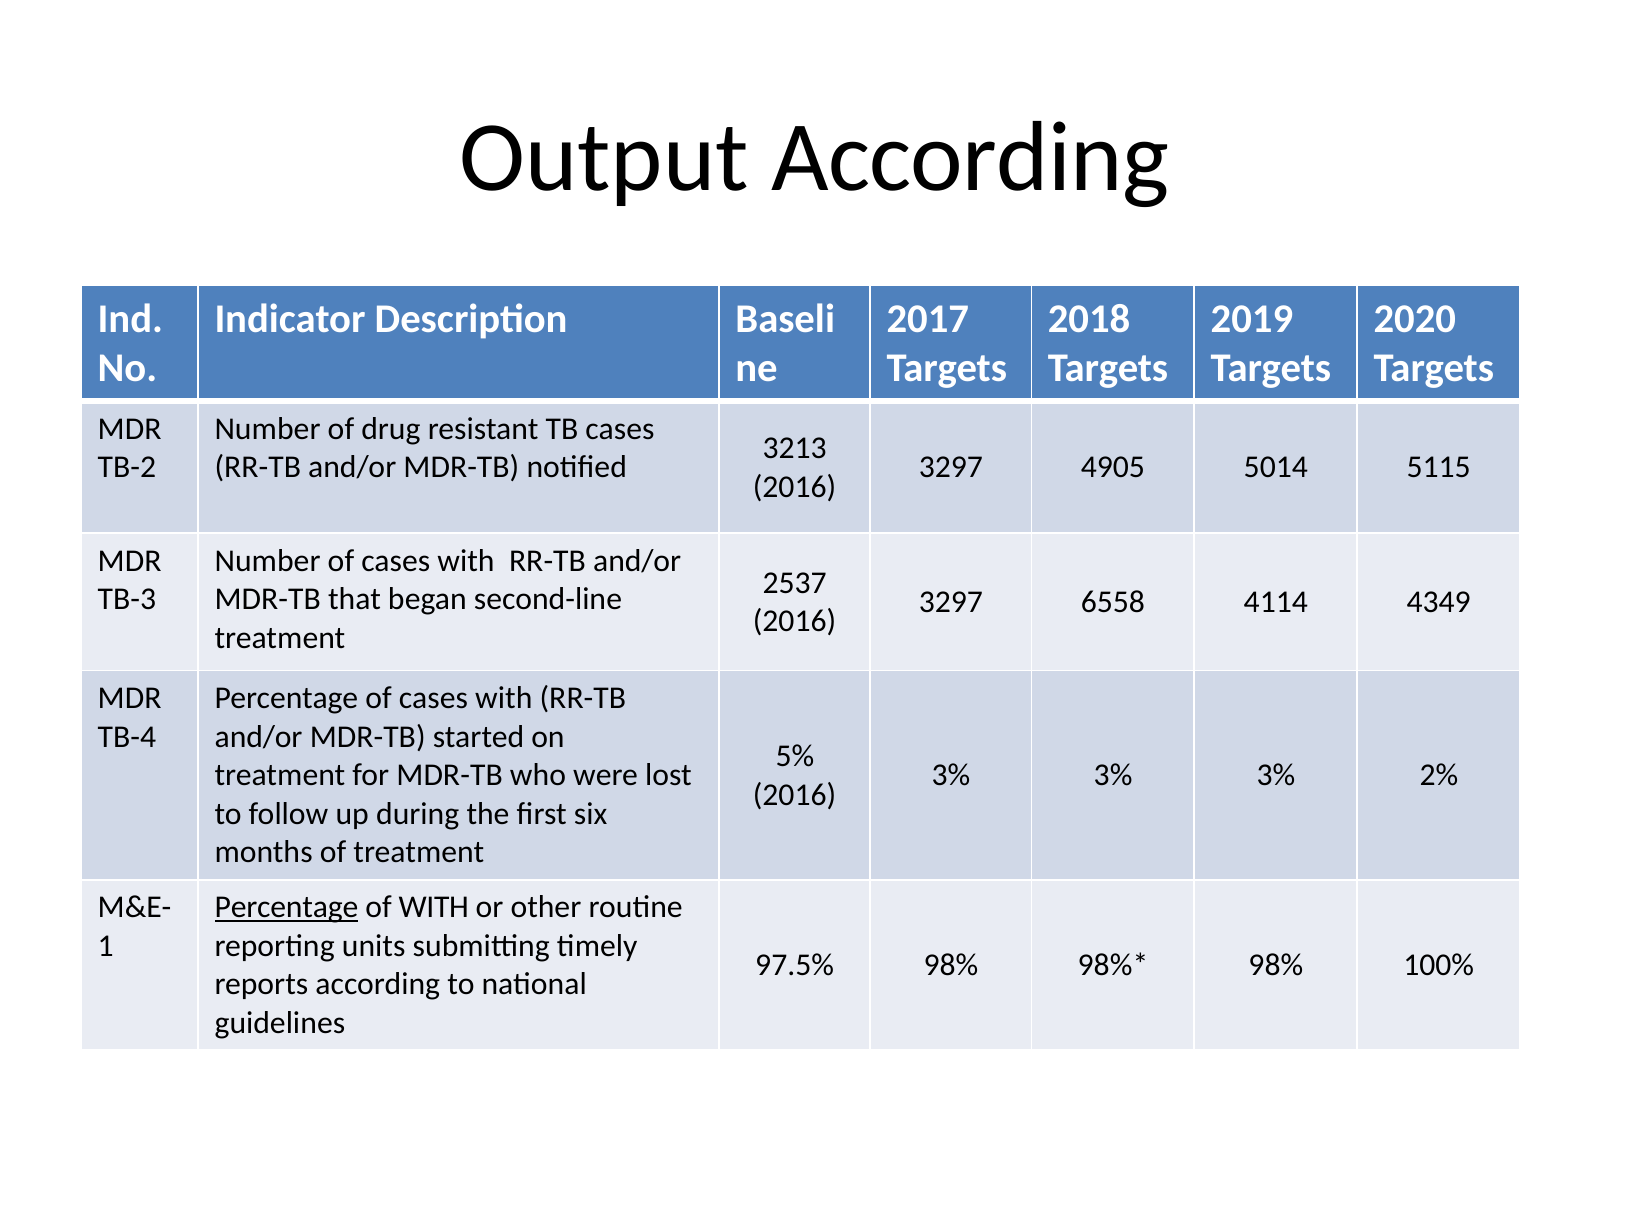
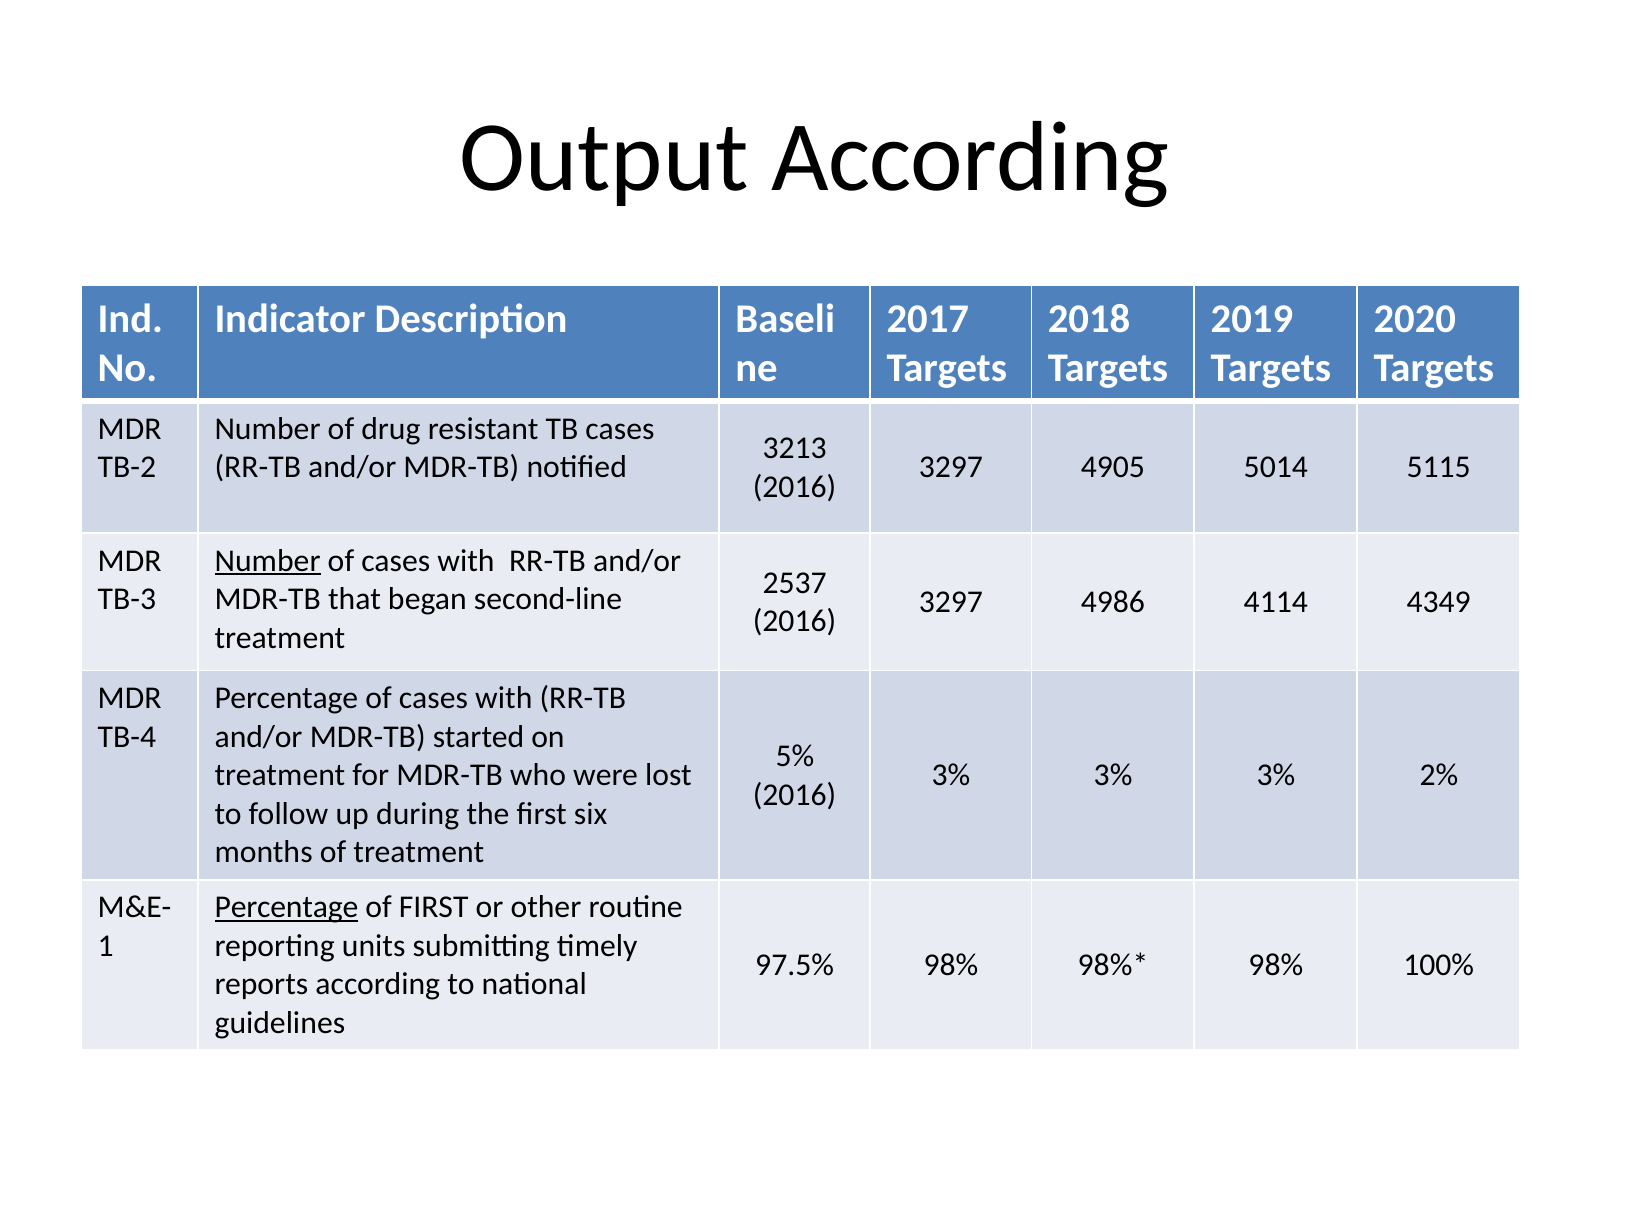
Number at (268, 561) underline: none -> present
6558: 6558 -> 4986
of WITH: WITH -> FIRST
